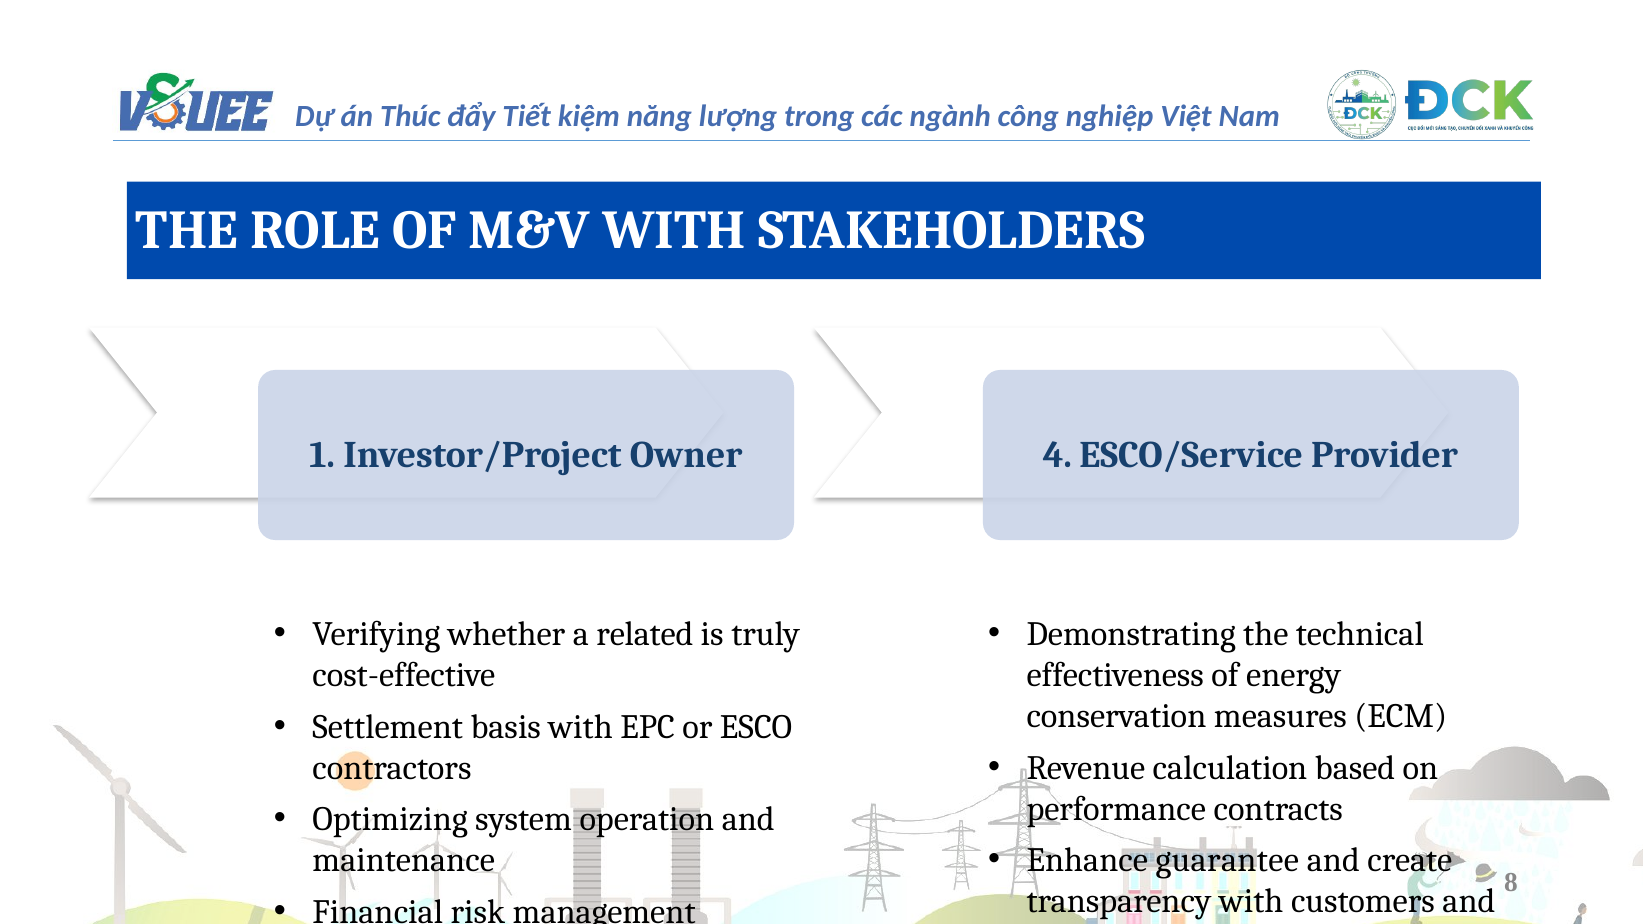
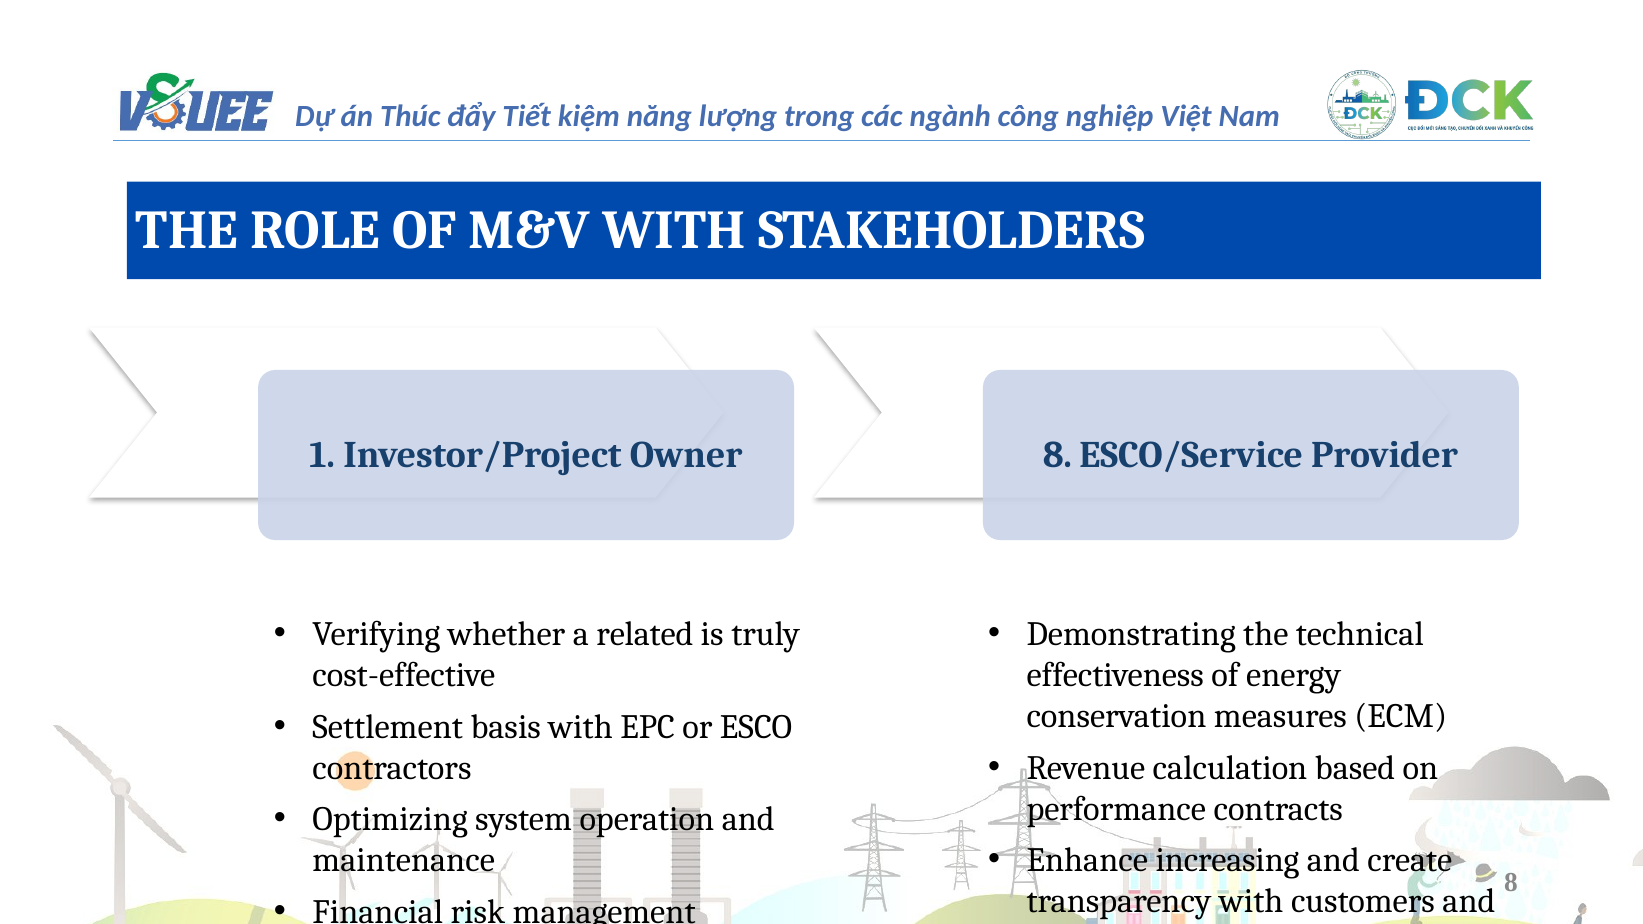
Owner 4: 4 -> 8
guarantee: guarantee -> increasing
